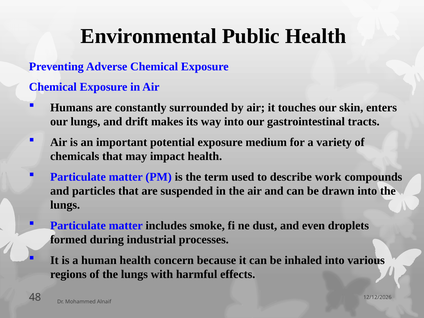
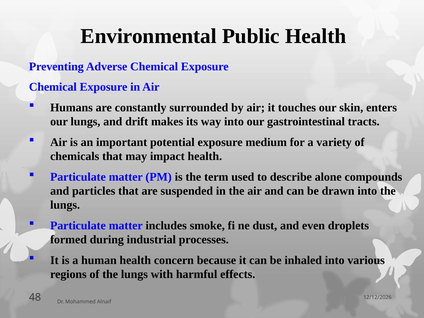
work: work -> alone
